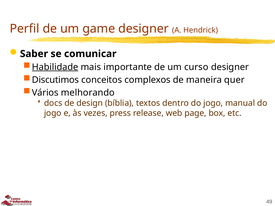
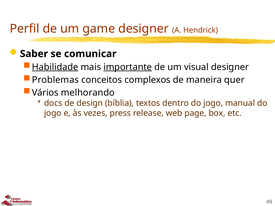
importante underline: none -> present
curso: curso -> visual
Discutimos: Discutimos -> Problemas
